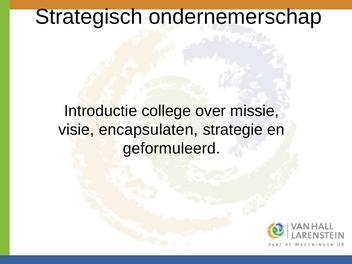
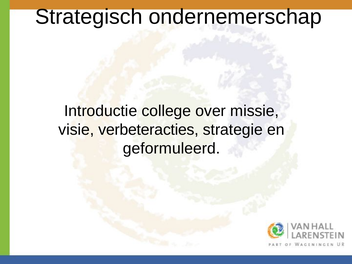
encapsulaten: encapsulaten -> verbeteracties
